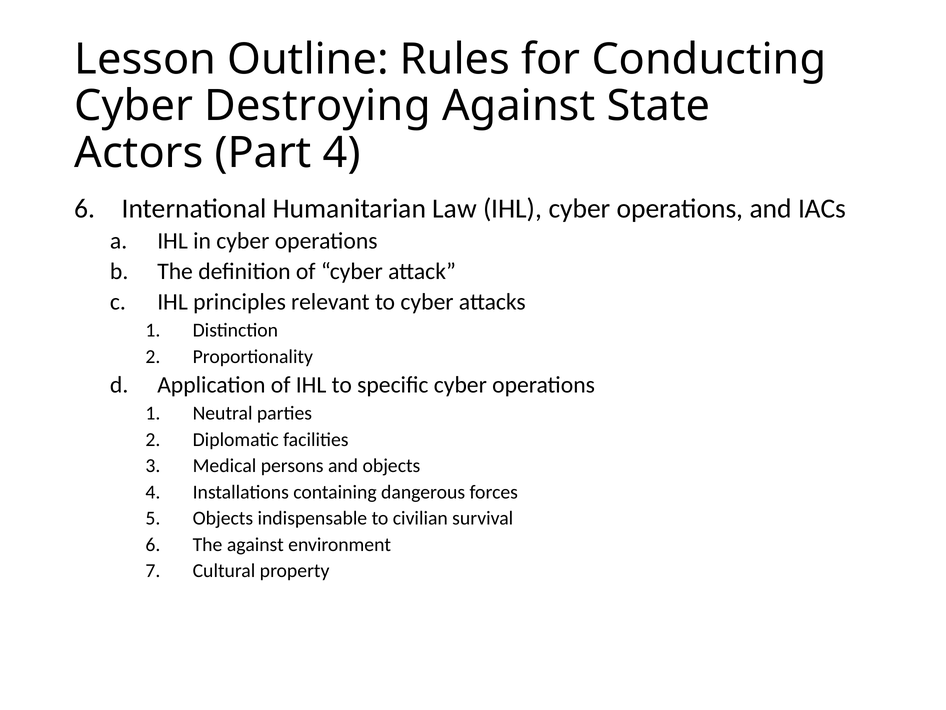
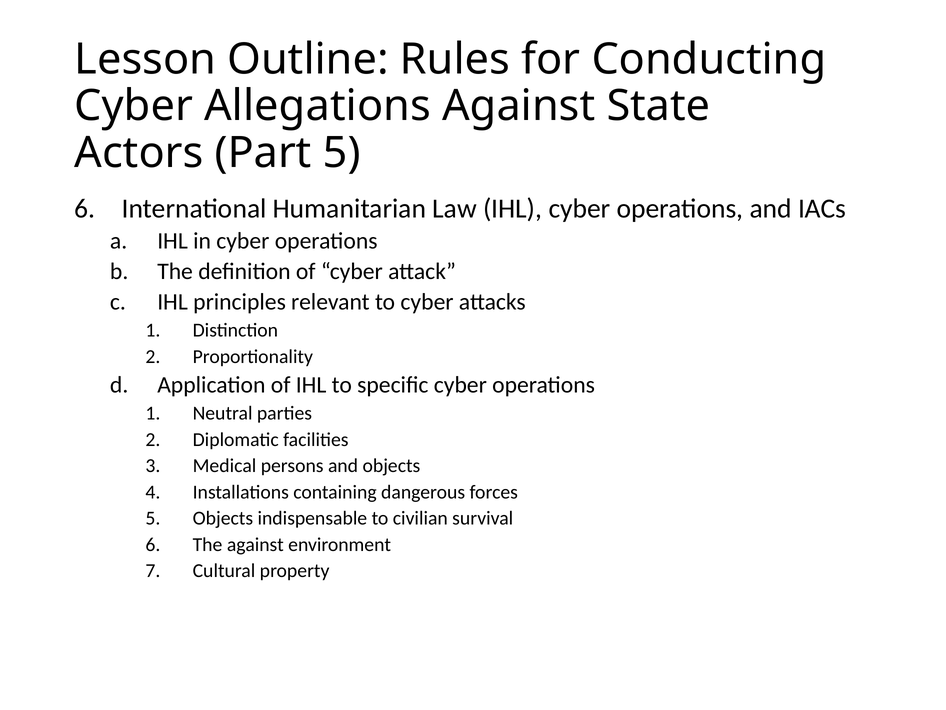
Destroying: Destroying -> Allegations
Part 4: 4 -> 5
